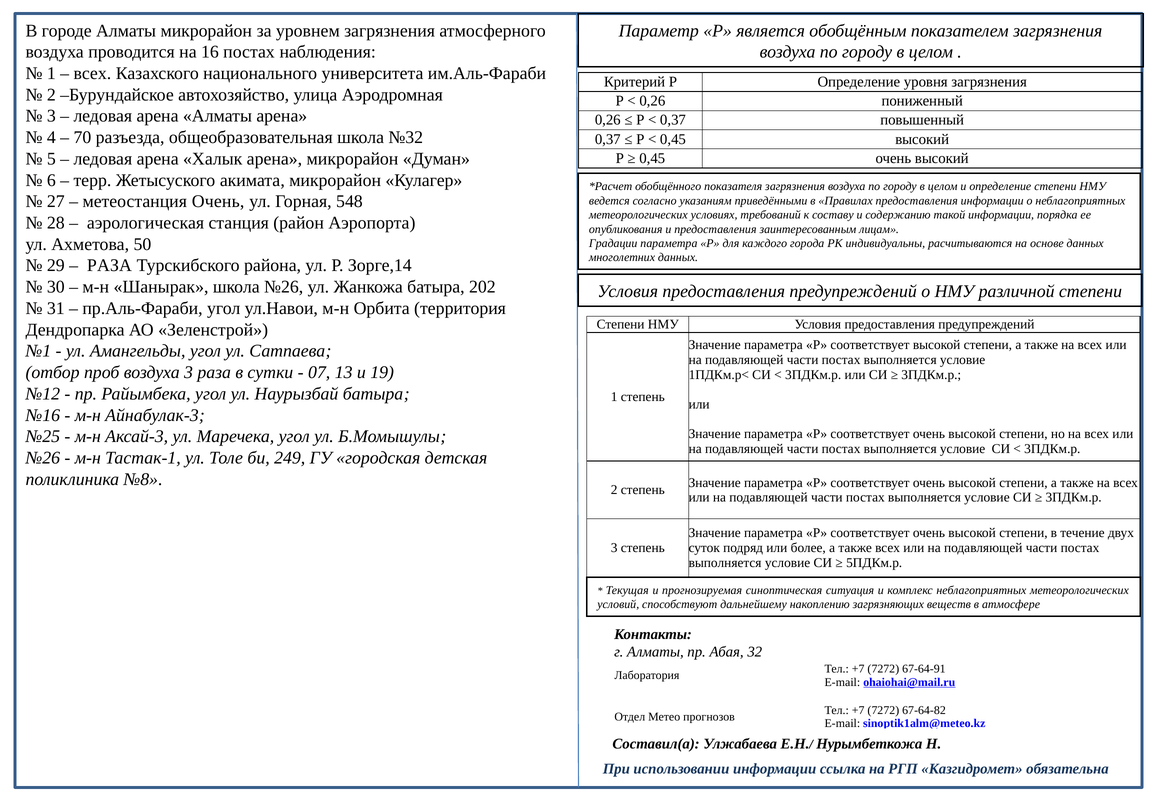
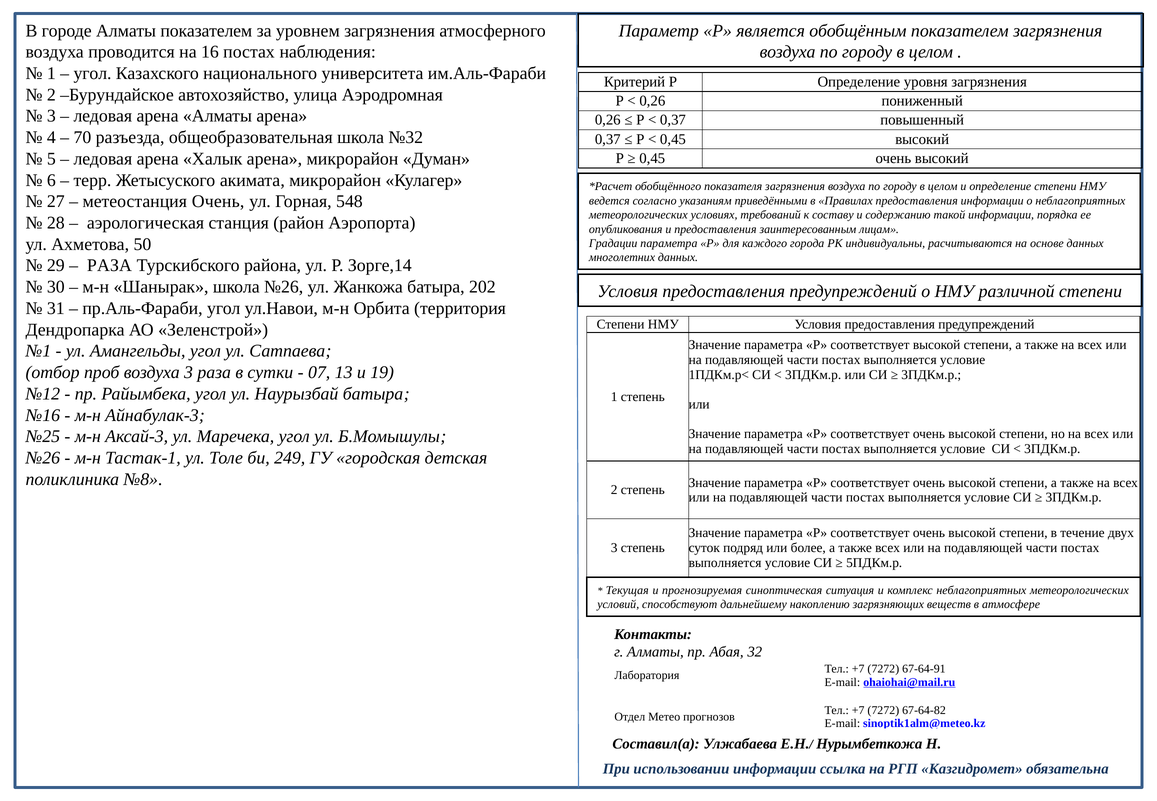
Алматы микрорайон: микрорайон -> показателем
всех at (92, 73): всех -> угол
